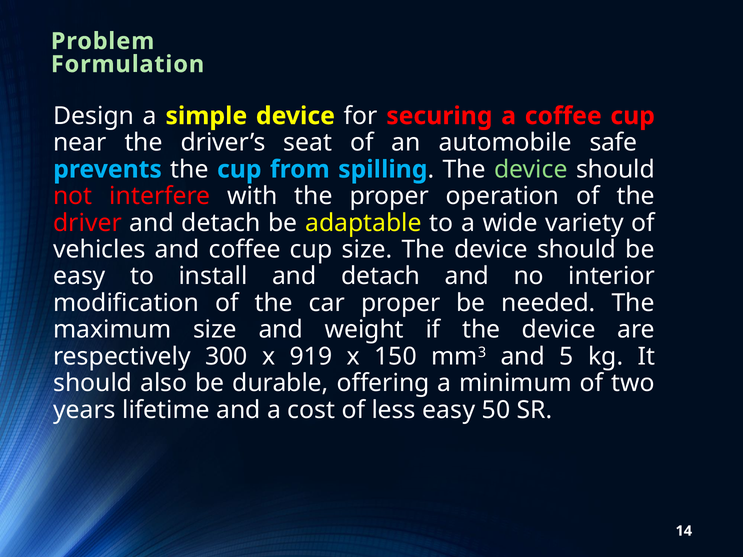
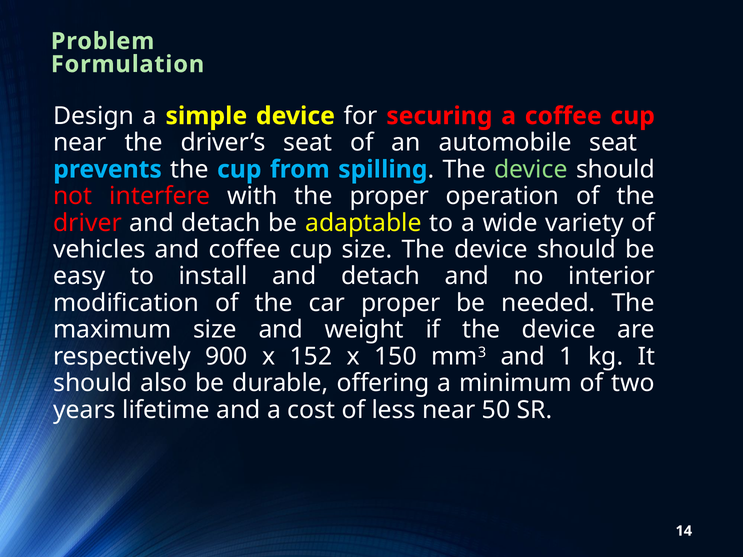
automobile safe: safe -> seat
300: 300 -> 900
919: 919 -> 152
5: 5 -> 1
less easy: easy -> near
